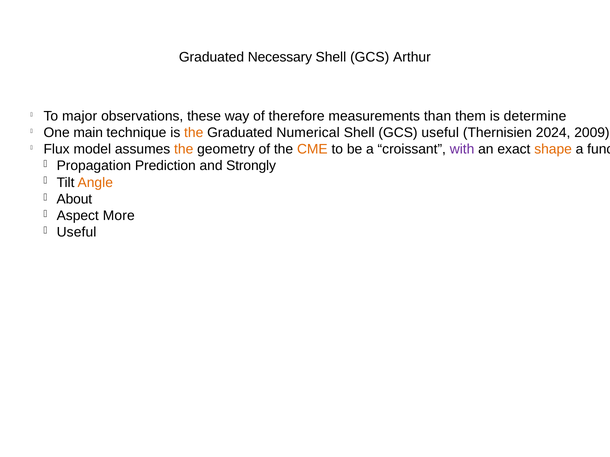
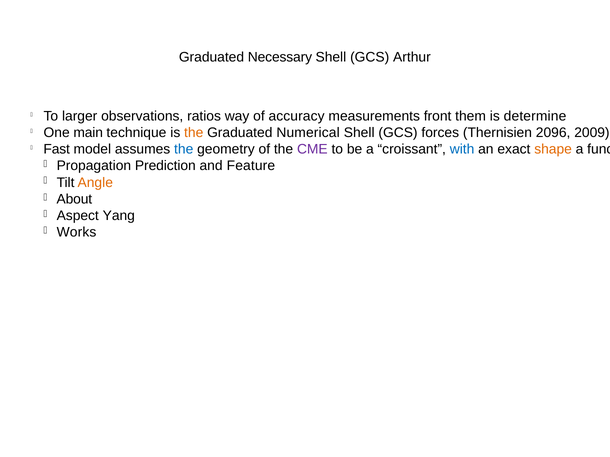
major: major -> larger
these: these -> ratios
therefore: therefore -> accuracy
than: than -> front
GCS useful: useful -> forces
2024: 2024 -> 2096
Flux: Flux -> Fast
the at (184, 149) colour: orange -> blue
CME colour: orange -> purple
with colour: purple -> blue
Strongly: Strongly -> Feature
More: More -> Yang
Useful at (77, 232): Useful -> Works
